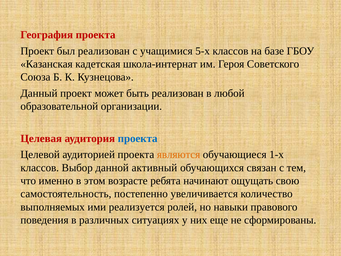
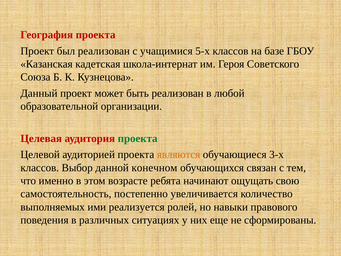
проекта at (138, 138) colour: blue -> green
1-х: 1-х -> 3-х
активный: активный -> конечном
